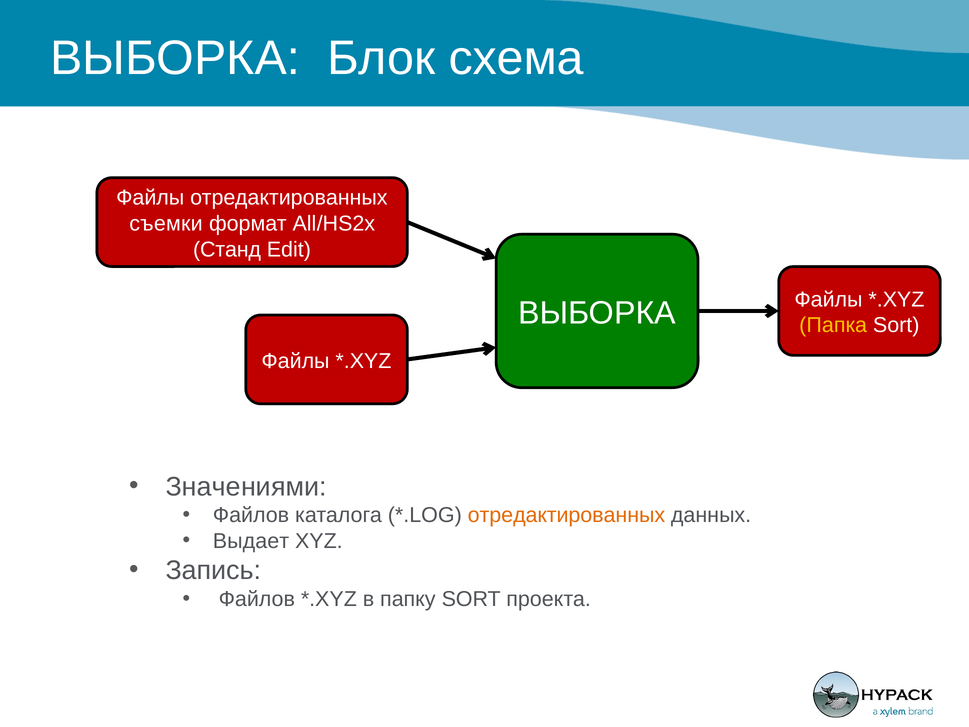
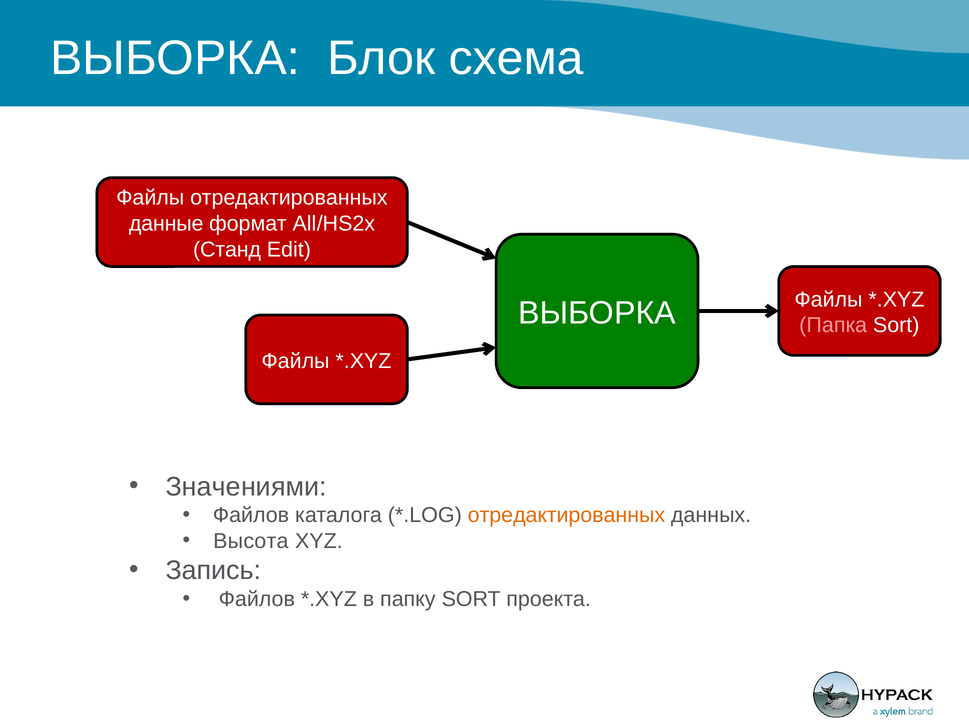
съемки: съемки -> данные
Папка colour: yellow -> pink
Выдает: Выдает -> Высота
